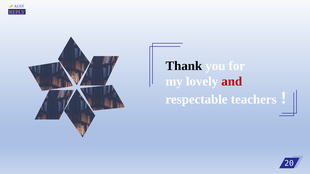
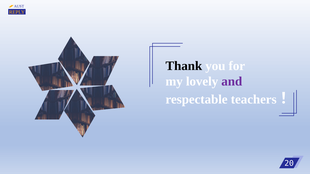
and colour: red -> purple
